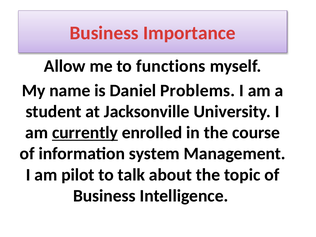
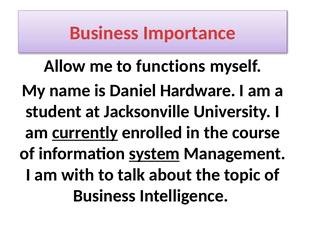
Problems: Problems -> Hardware
system underline: none -> present
pilot: pilot -> with
